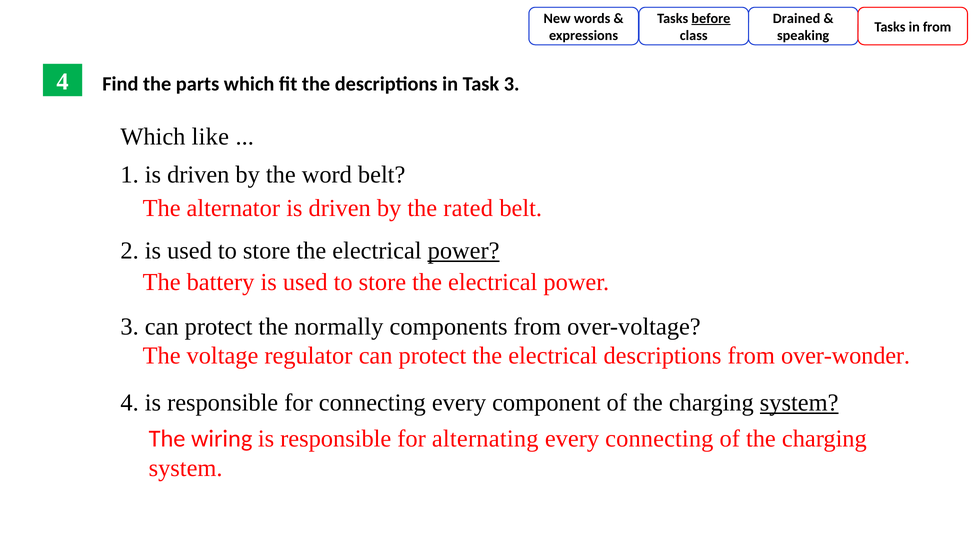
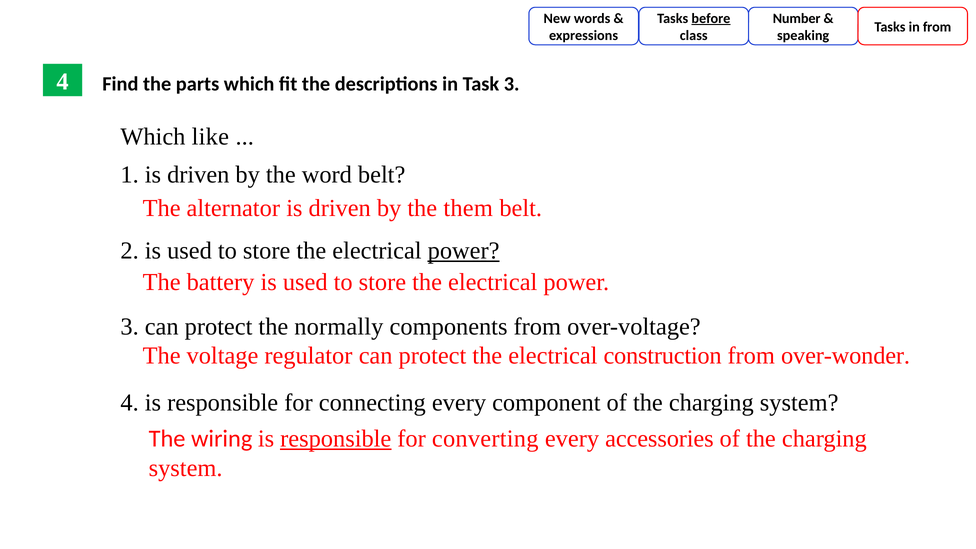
Drained: Drained -> Number
rated: rated -> them
electrical descriptions: descriptions -> construction
system at (799, 403) underline: present -> none
responsible at (336, 439) underline: none -> present
alternating: alternating -> converting
every connecting: connecting -> accessories
